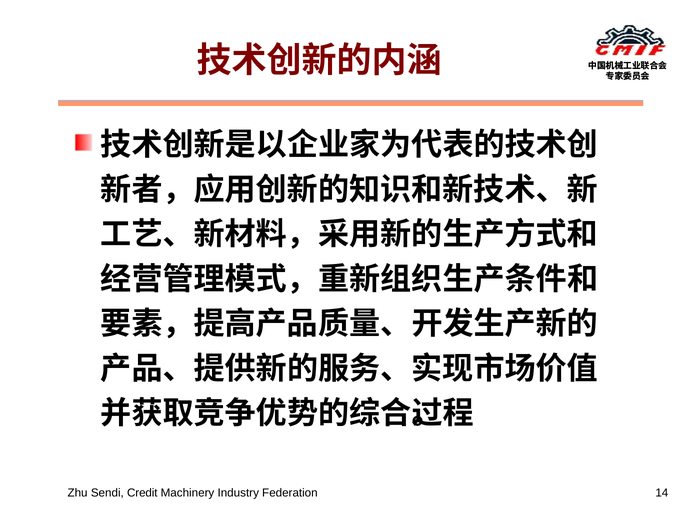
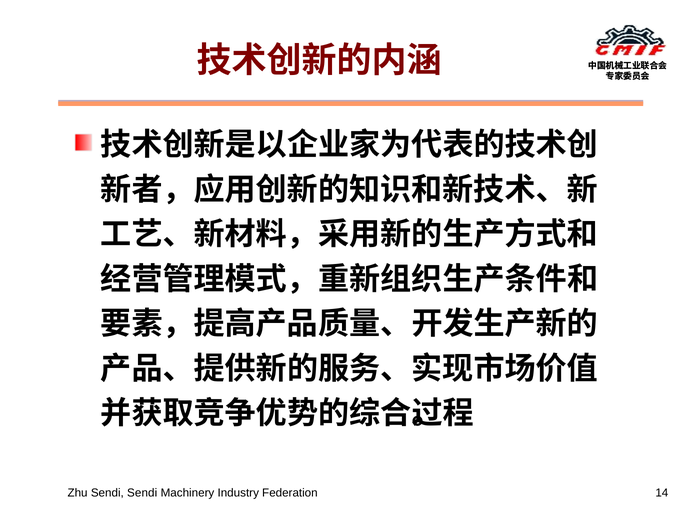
Sendi Credit: Credit -> Sendi
